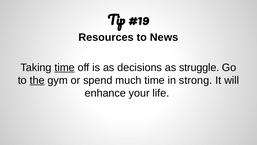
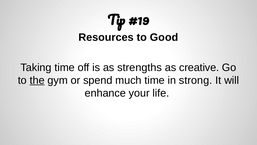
News: News -> Good
time at (65, 67) underline: present -> none
decisions: decisions -> strengths
struggle: struggle -> creative
